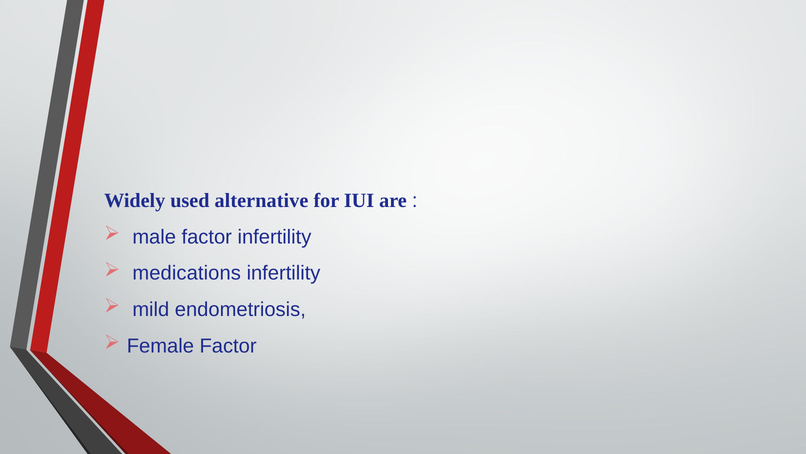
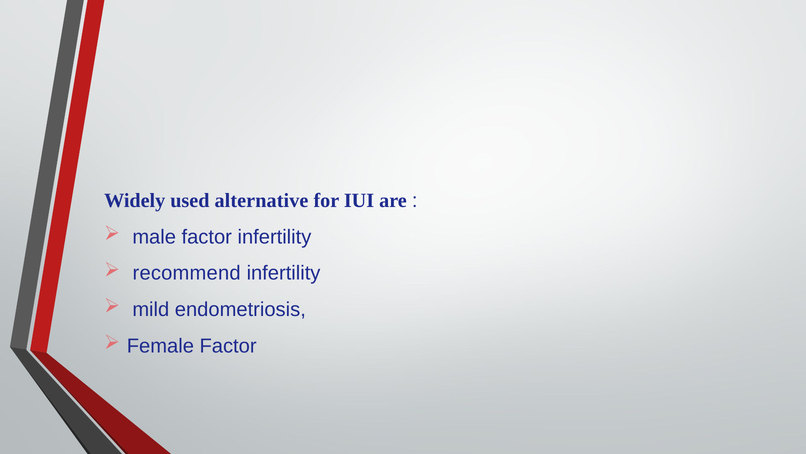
medications: medications -> recommend
